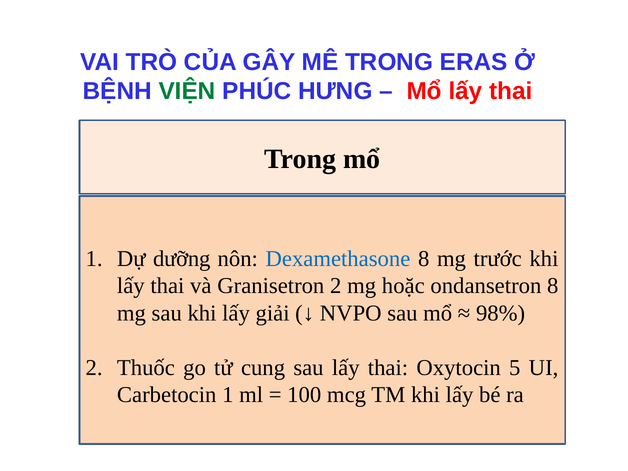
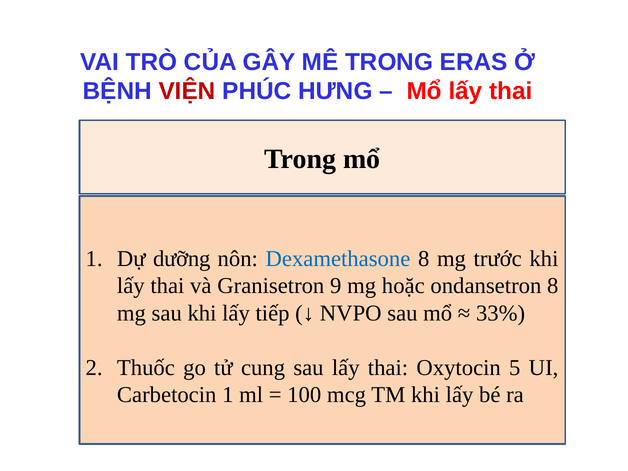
VIỆN colour: green -> red
Granisetron 2: 2 -> 9
giải: giải -> tiếp
98%: 98% -> 33%
